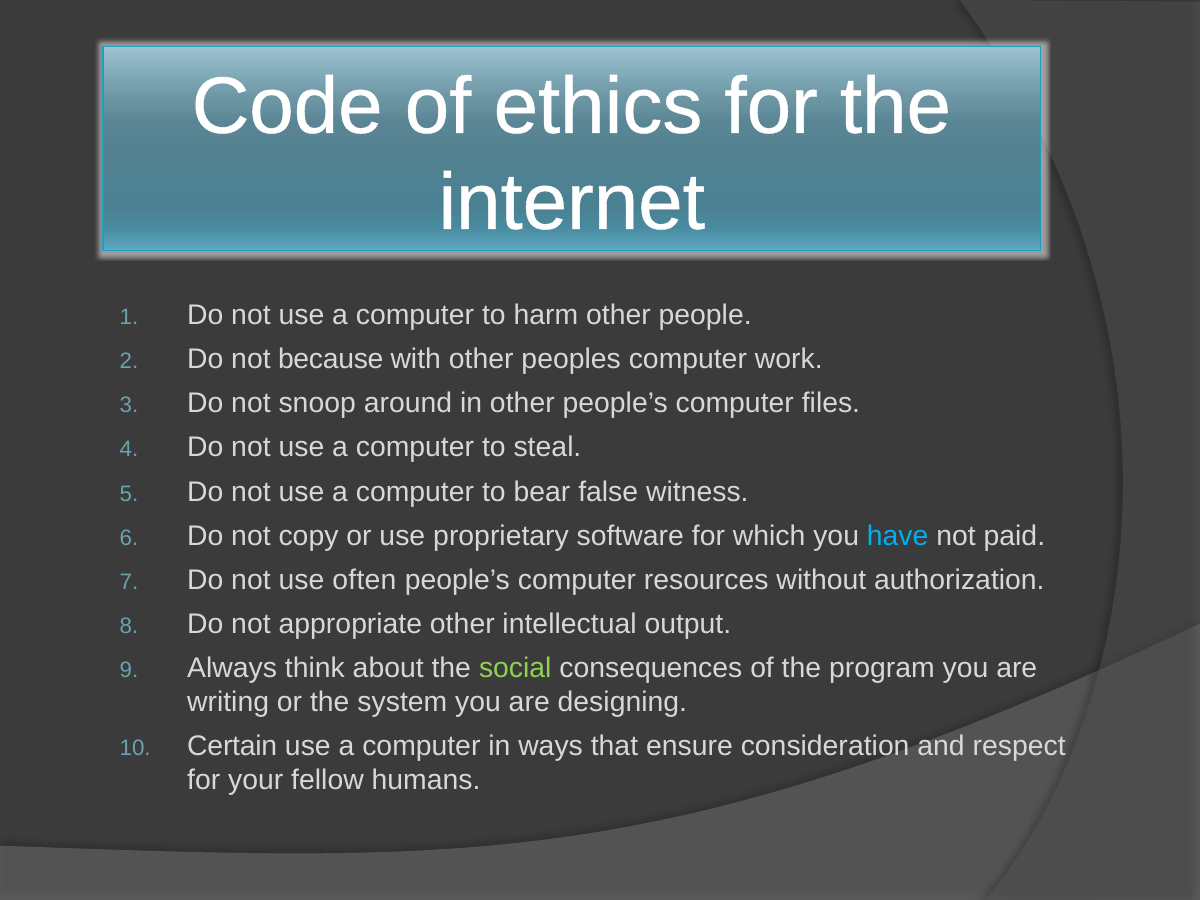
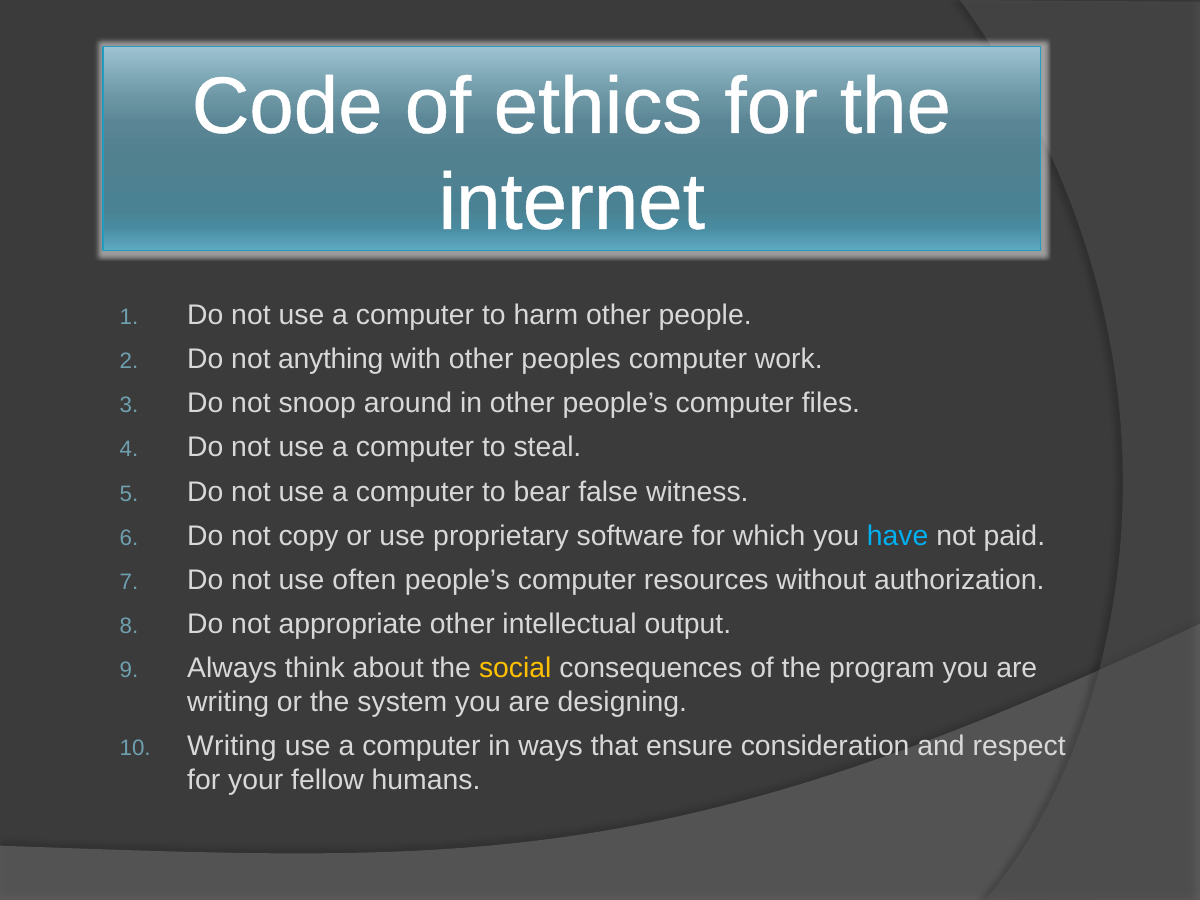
because: because -> anything
social colour: light green -> yellow
Certain at (232, 746): Certain -> Writing
